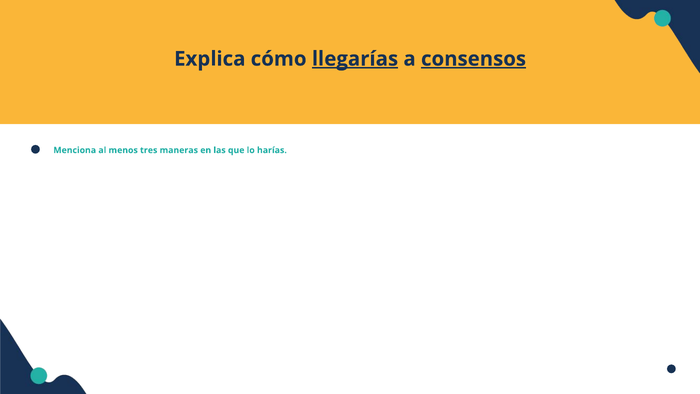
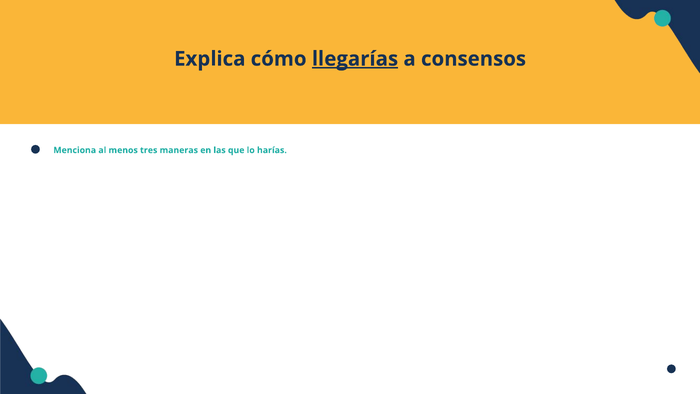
consensos underline: present -> none
